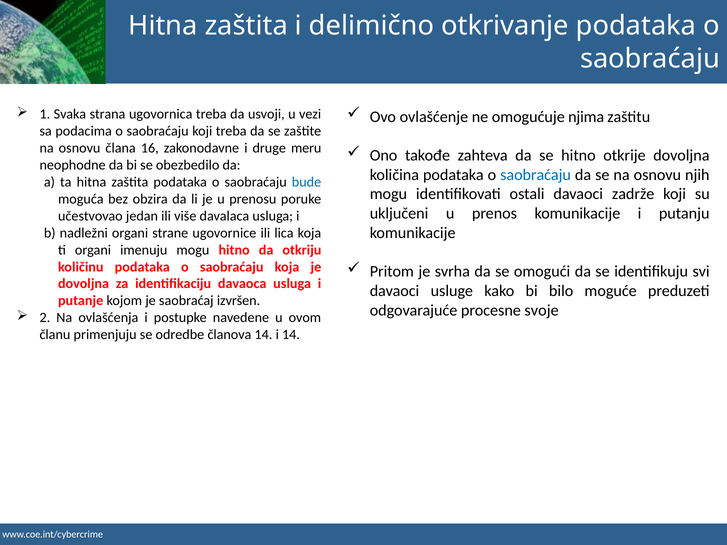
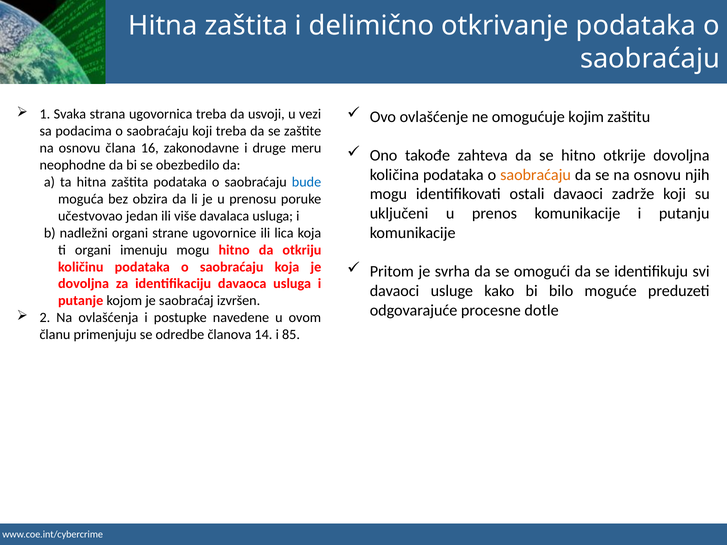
njima: njima -> kojim
saobraćaju at (536, 175) colour: blue -> orange
svoje: svoje -> dotle
i 14: 14 -> 85
